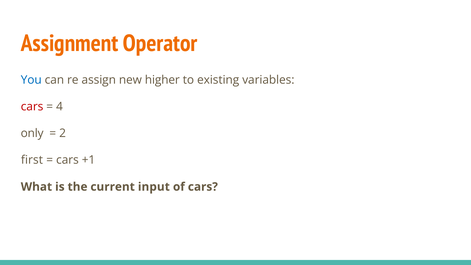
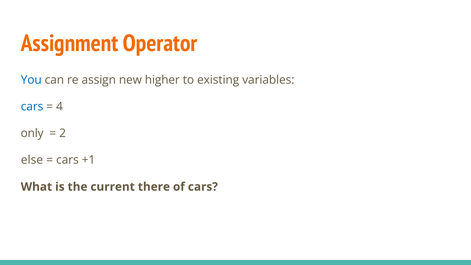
cars at (32, 107) colour: red -> blue
first: first -> else
input: input -> there
